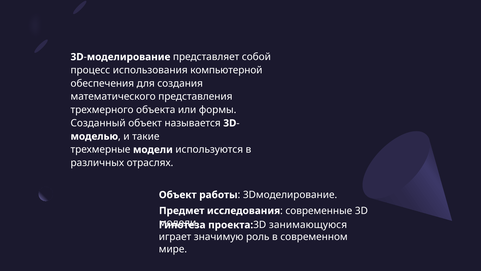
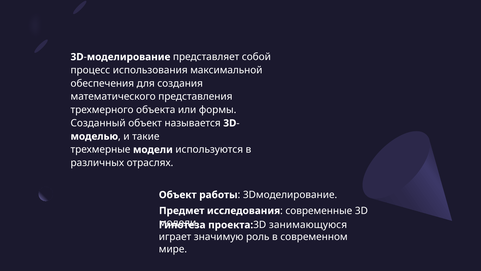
компьютерной: компьютерной -> максимальной
